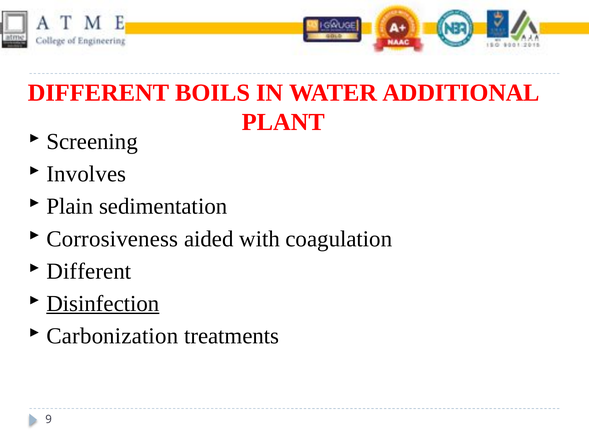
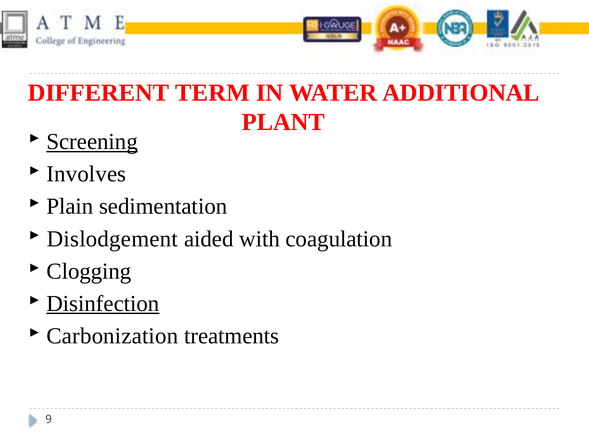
BOILS: BOILS -> TERM
Screening underline: none -> present
Corrosiveness: Corrosiveness -> Dislodgement
Different at (89, 272): Different -> Clogging
